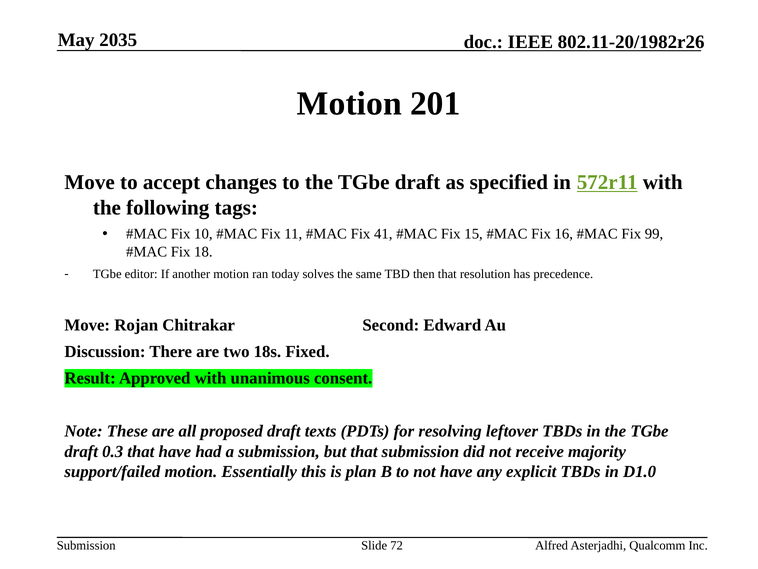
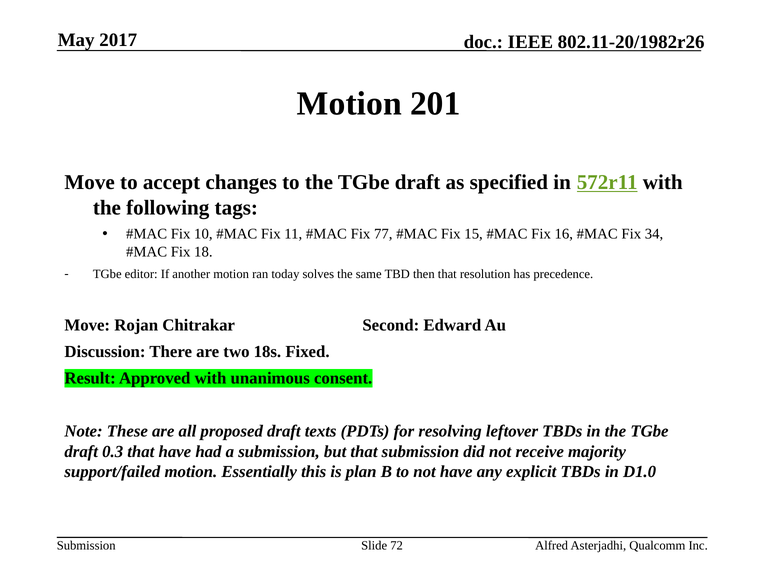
2035: 2035 -> 2017
41: 41 -> 77
99: 99 -> 34
